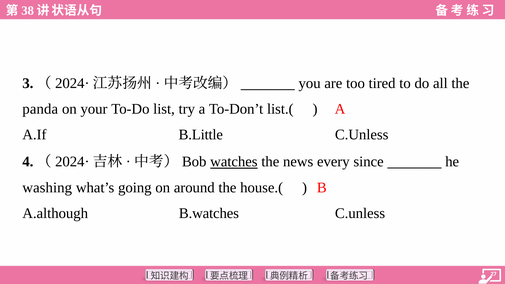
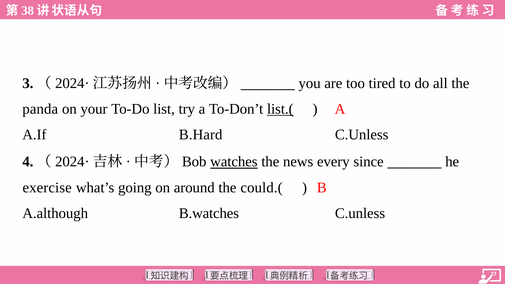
list.( underline: none -> present
B.Little: B.Little -> B.Hard
washing: washing -> exercise
house.(: house.( -> could.(
